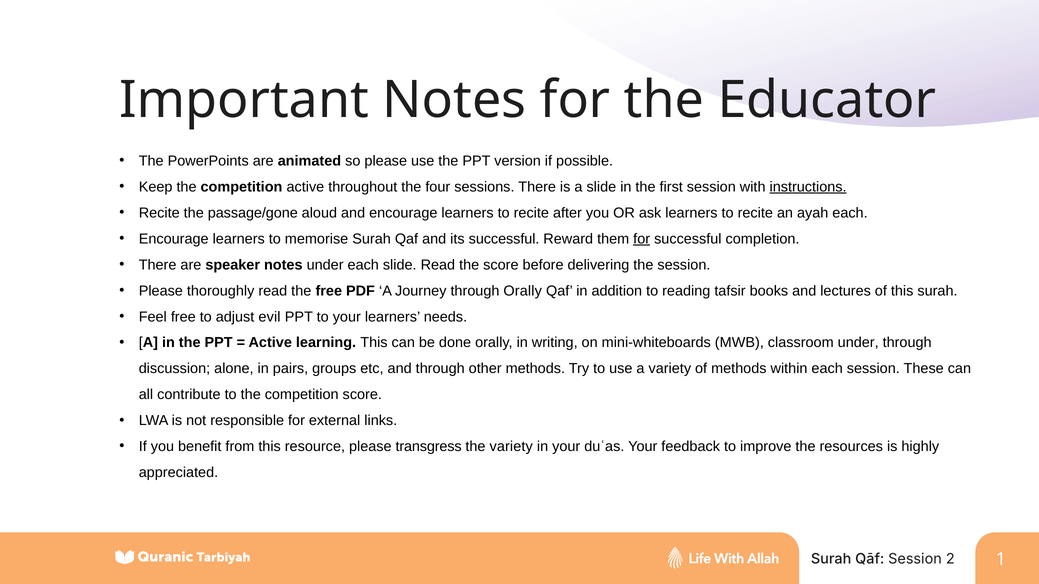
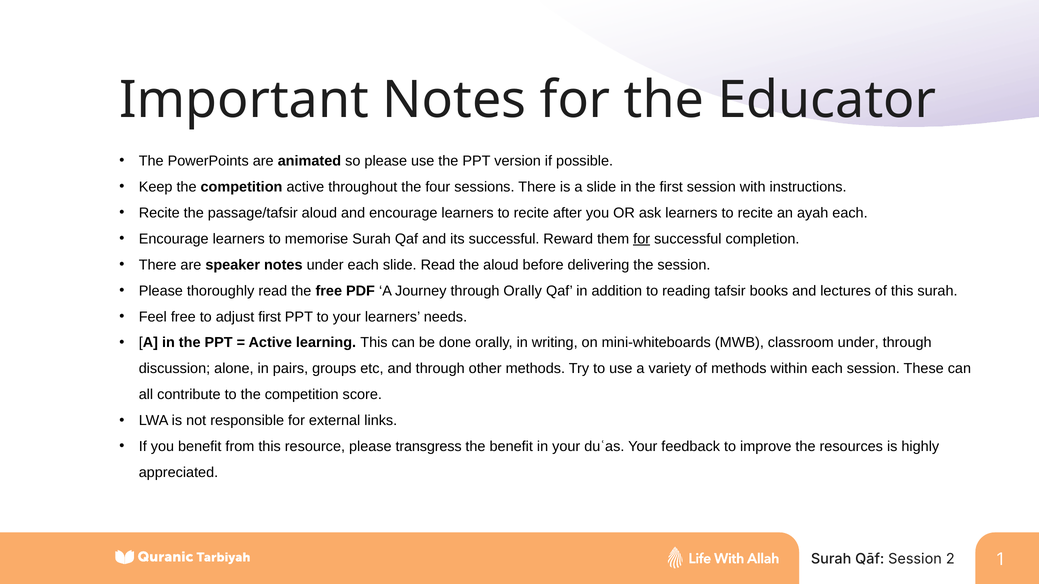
instructions underline: present -> none
passage/gone: passage/gone -> passage/tafsir
the score: score -> aloud
adjust evil: evil -> first
the variety: variety -> benefit
